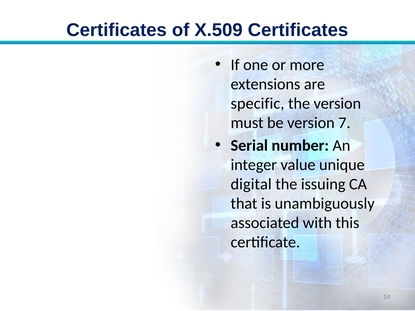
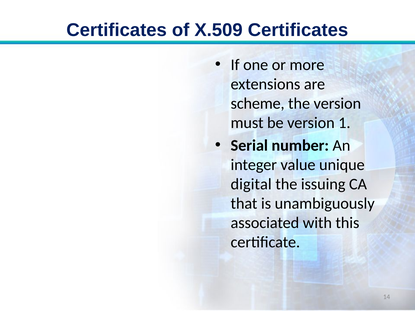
specific: specific -> scheme
7: 7 -> 1
